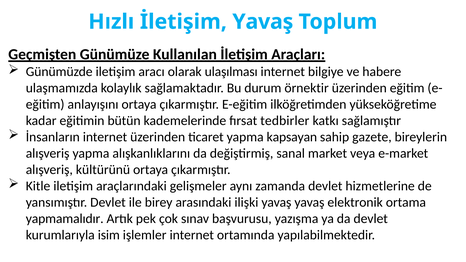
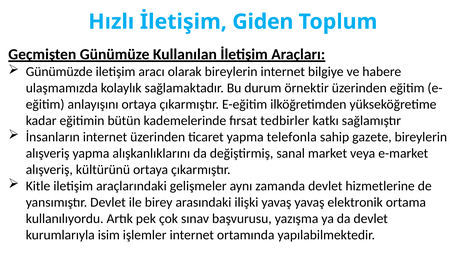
İletişim Yavaş: Yavaş -> Giden
olarak ulaşılması: ulaşılması -> bireylerin
kapsayan: kapsayan -> telefonla
yapmamalıdır: yapmamalıdır -> kullanılıyordu
